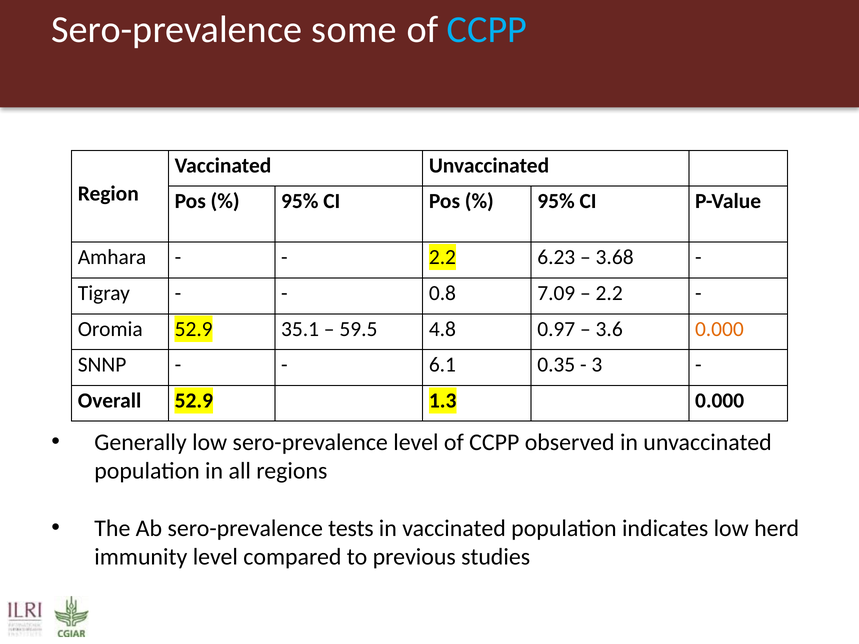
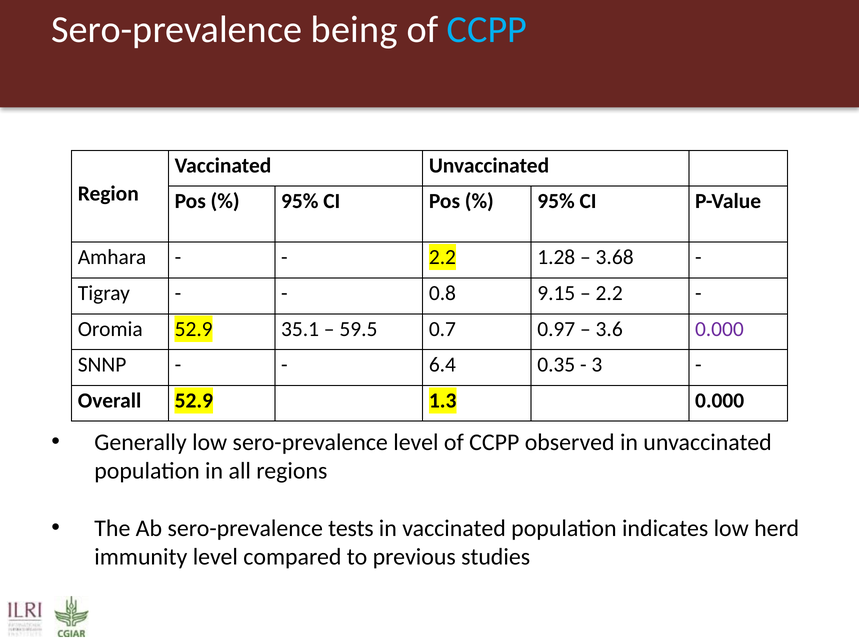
some: some -> being
6.23: 6.23 -> 1.28
7.09: 7.09 -> 9.15
4.8: 4.8 -> 0.7
0.000 at (719, 329) colour: orange -> purple
6.1: 6.1 -> 6.4
